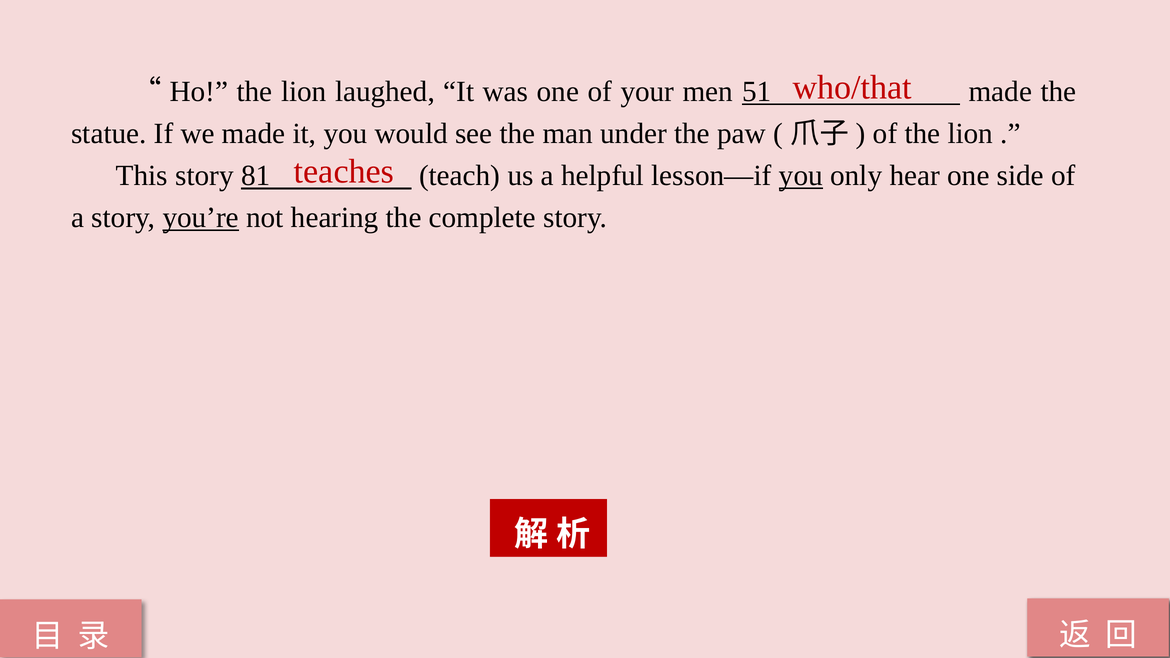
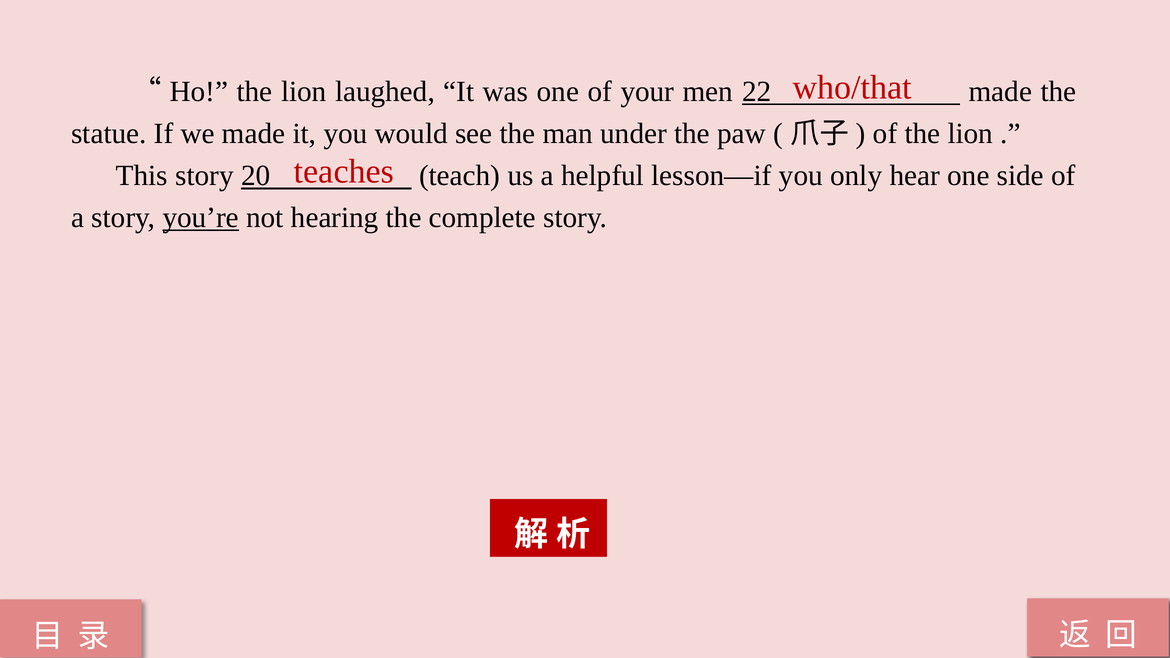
51: 51 -> 22
81: 81 -> 20
you at (801, 176) underline: present -> none
